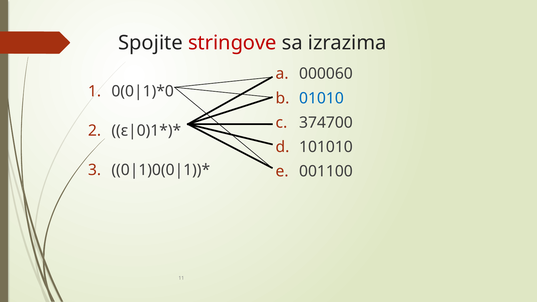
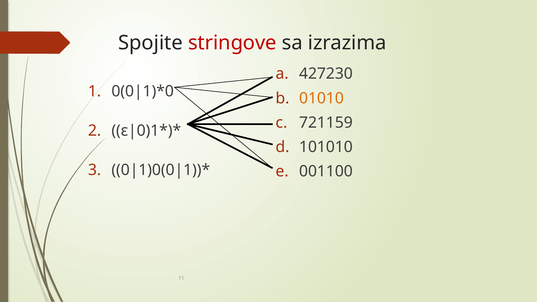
000060: 000060 -> 427230
01010 colour: blue -> orange
374700: 374700 -> 721159
